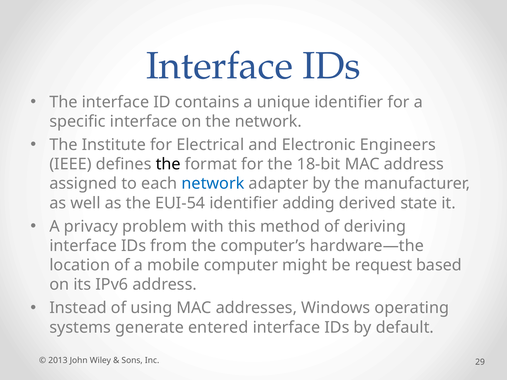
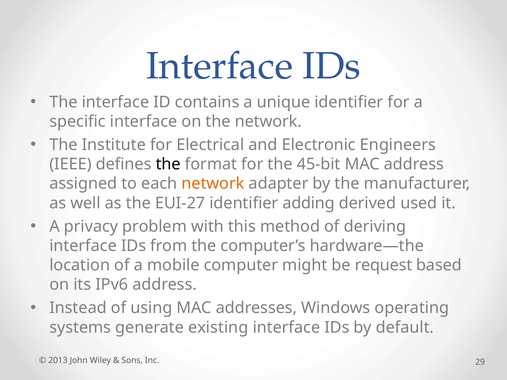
18-bit: 18-bit -> 45-bit
network at (213, 184) colour: blue -> orange
EUI-54: EUI-54 -> EUI-27
state: state -> used
entered: entered -> existing
